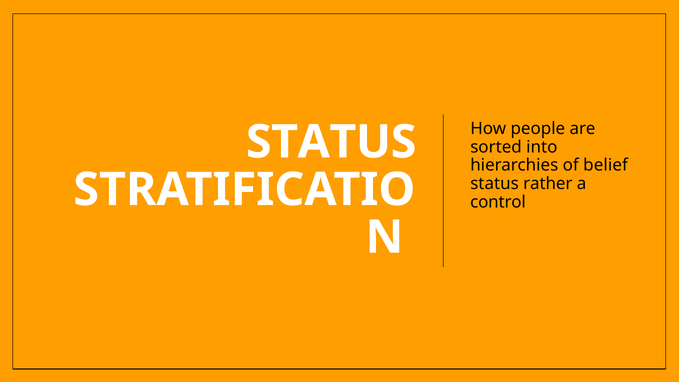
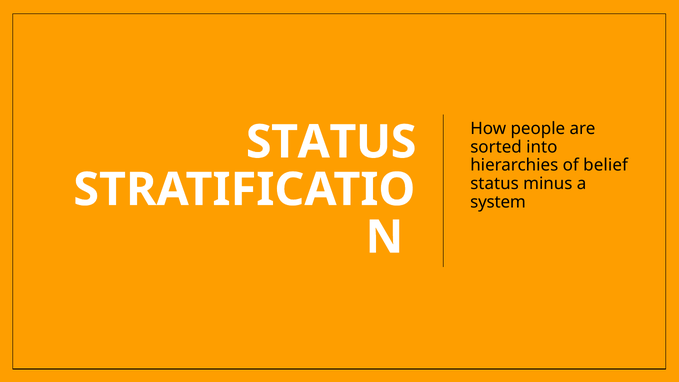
rather: rather -> minus
control: control -> system
